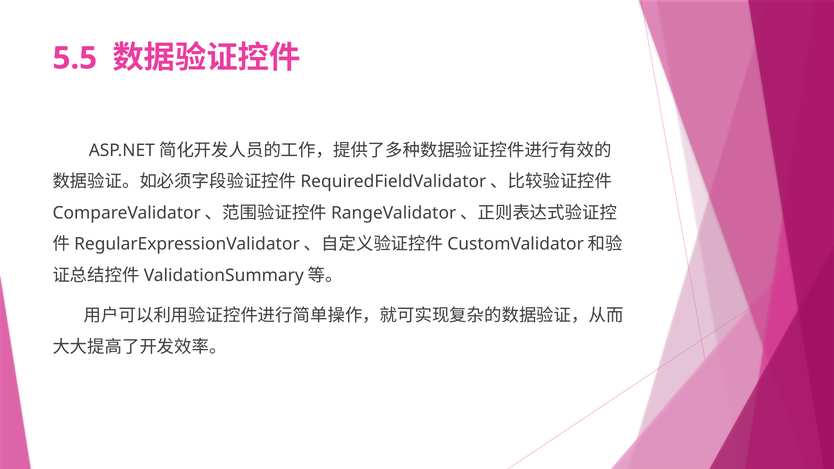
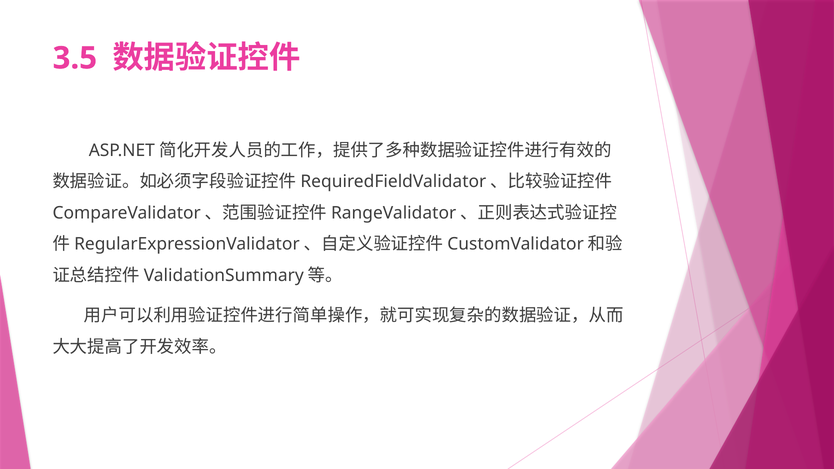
5.5: 5.5 -> 3.5
